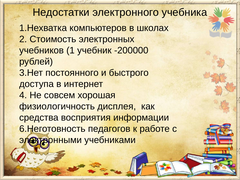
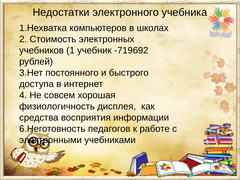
-200000: -200000 -> -719692
